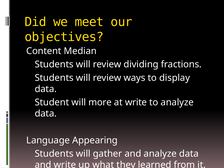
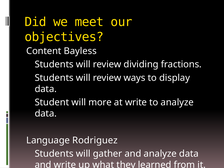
Median: Median -> Bayless
Appearing: Appearing -> Rodriguez
